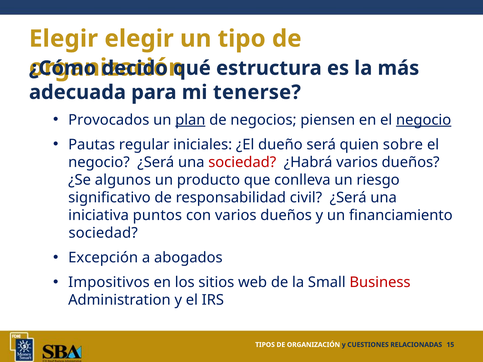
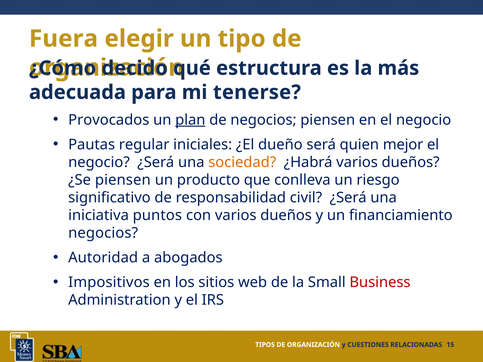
Elegir at (64, 39): Elegir -> Fuera
negocio at (424, 120) underline: present -> none
sobre: sobre -> mejor
sociedad at (242, 162) colour: red -> orange
¿Se algunos: algunos -> piensen
sociedad at (103, 233): sociedad -> negocios
Excepción: Excepción -> Autoridad
